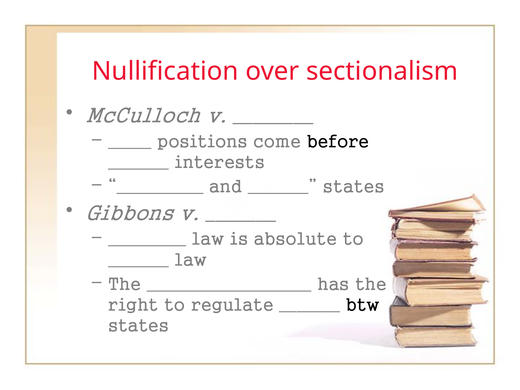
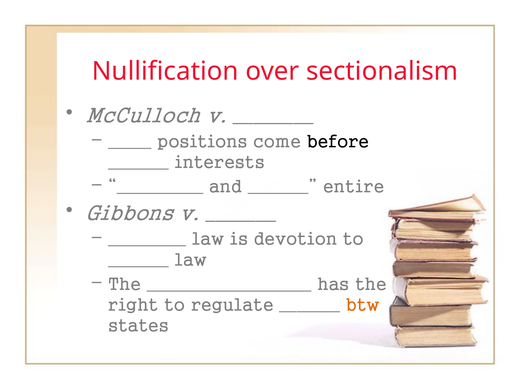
states at (354, 187): states -> entire
absolute: absolute -> devotion
btw colour: black -> orange
